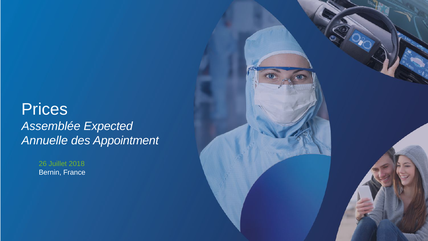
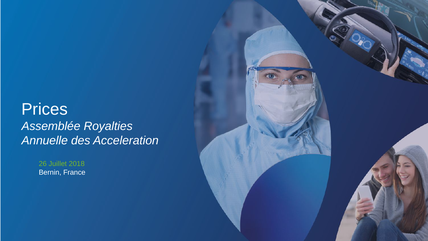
Expected: Expected -> Royalties
Appointment: Appointment -> Acceleration
